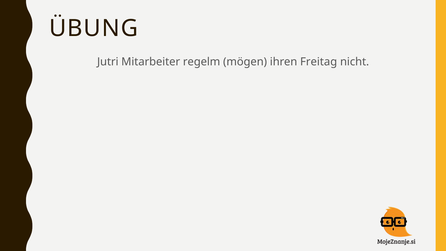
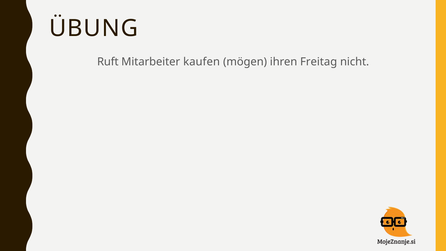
Jutri: Jutri -> Ruft
regelm: regelm -> kaufen
